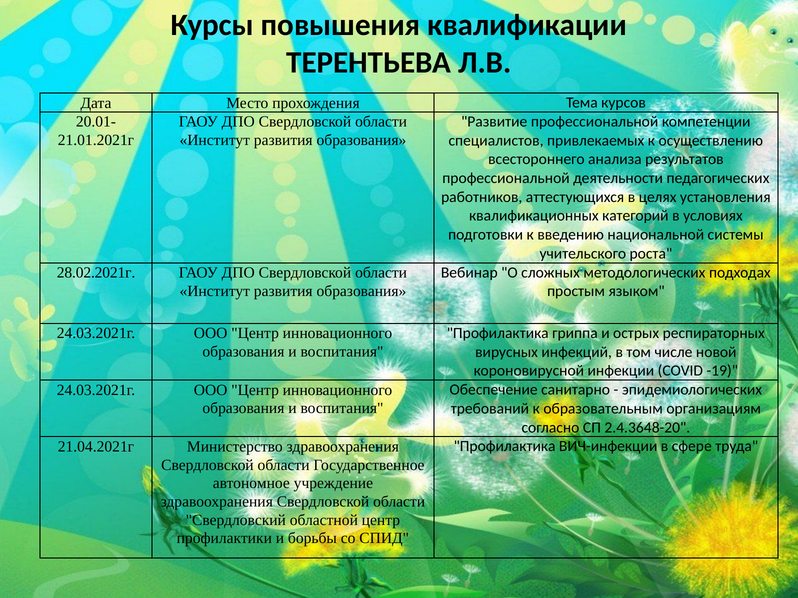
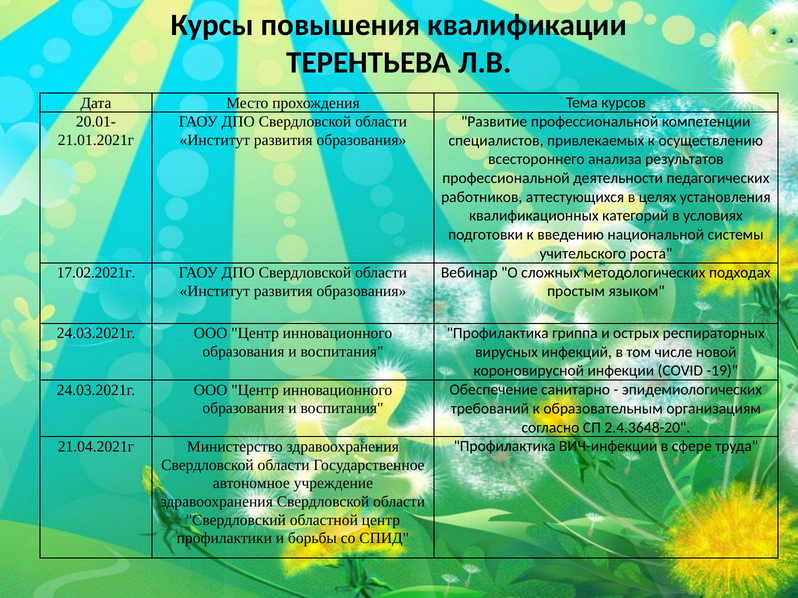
28.02.2021г: 28.02.2021г -> 17.02.2021г
